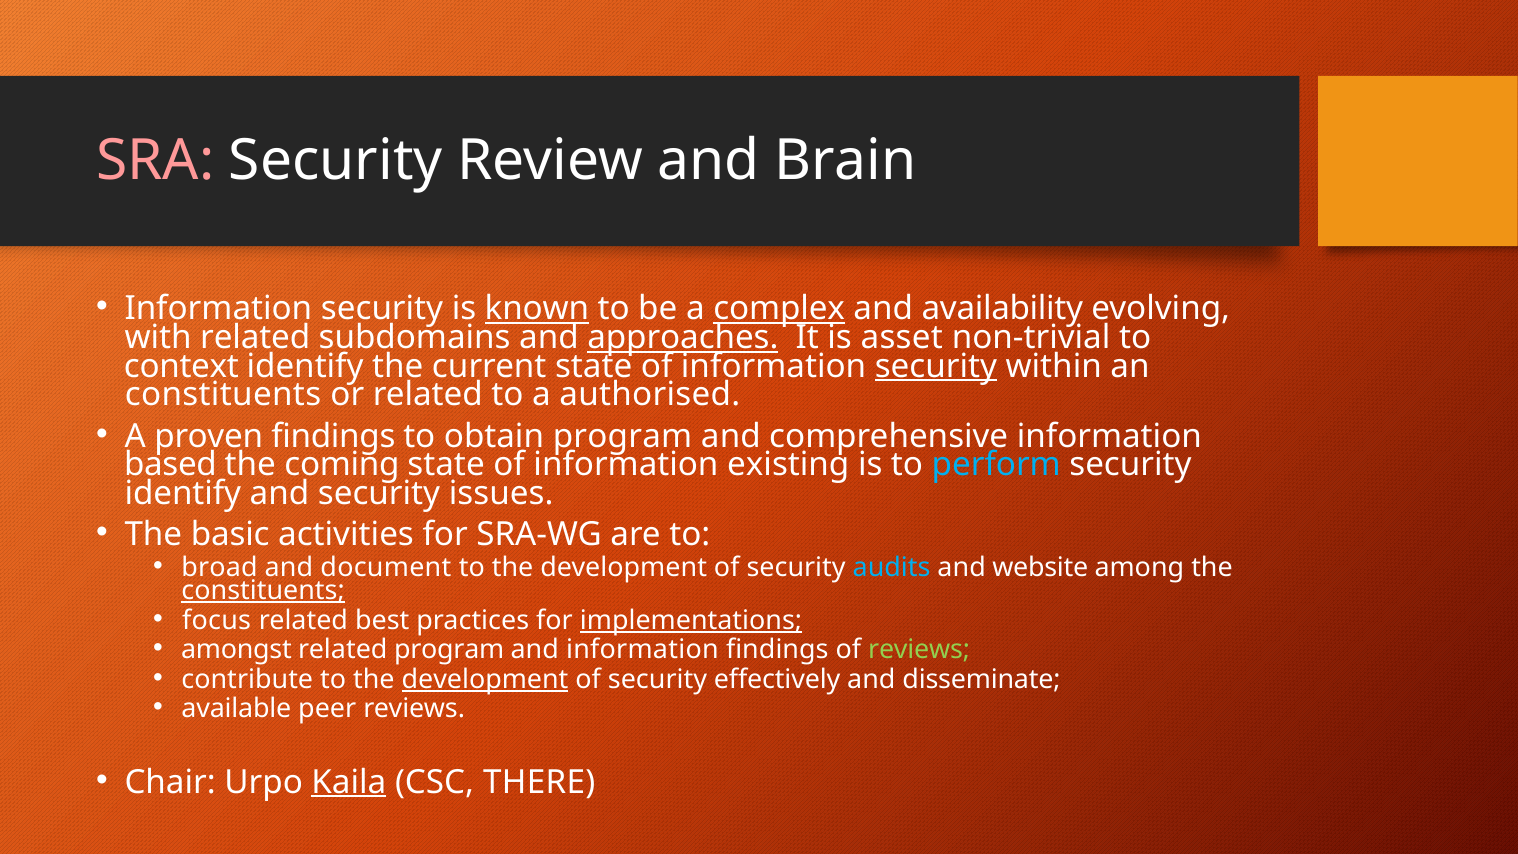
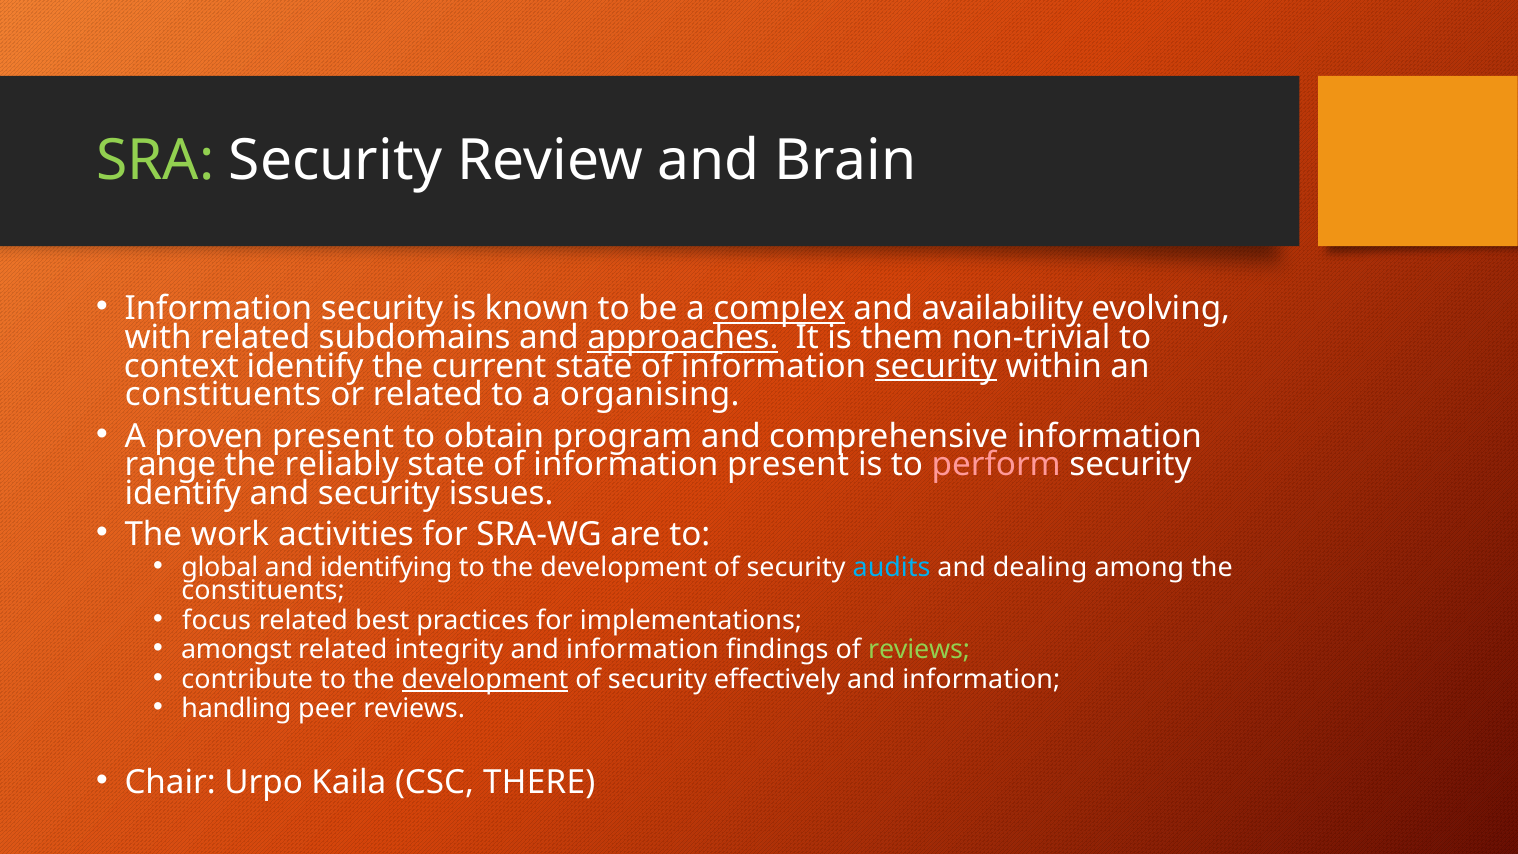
SRA colour: pink -> light green
known underline: present -> none
asset: asset -> them
authorised: authorised -> organising
proven findings: findings -> present
based: based -> range
coming: coming -> reliably
information existing: existing -> present
perform colour: light blue -> pink
basic: basic -> work
broad: broad -> global
document: document -> identifying
website: website -> dealing
constituents at (263, 591) underline: present -> none
implementations underline: present -> none
related program: program -> integrity
disseminate at (981, 679): disseminate -> information
available: available -> handling
Kaila underline: present -> none
